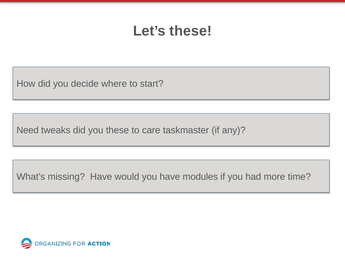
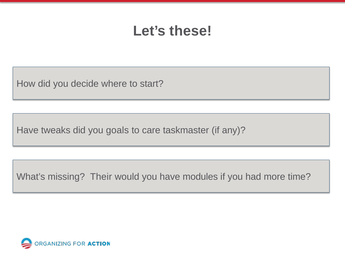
Need at (28, 130): Need -> Have
you these: these -> goals
missing Have: Have -> Their
